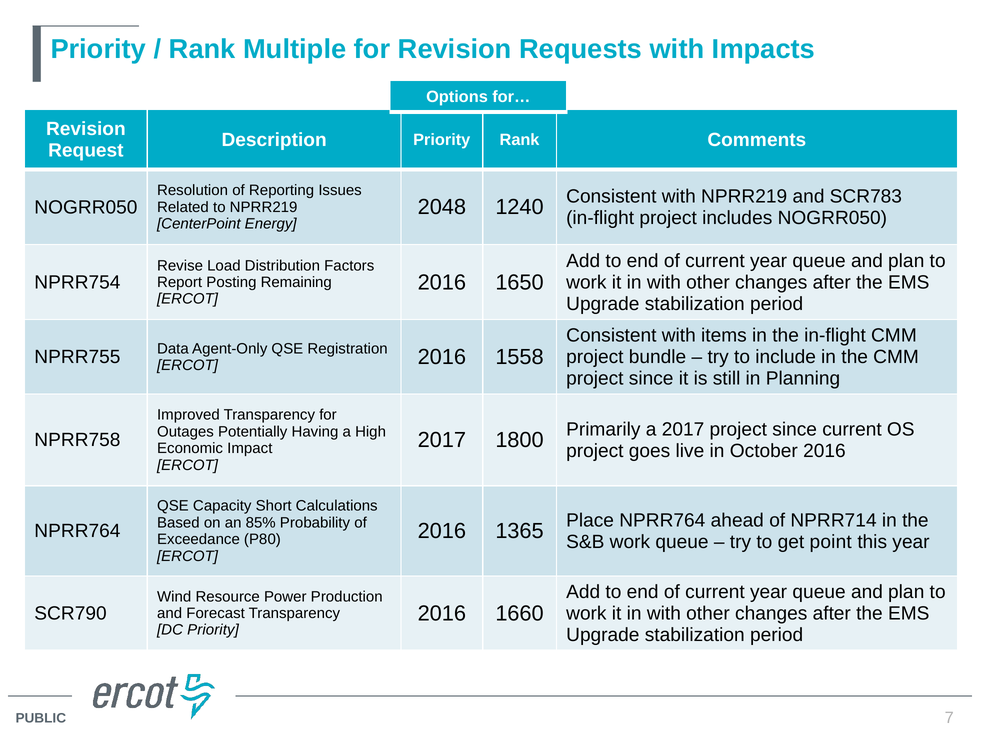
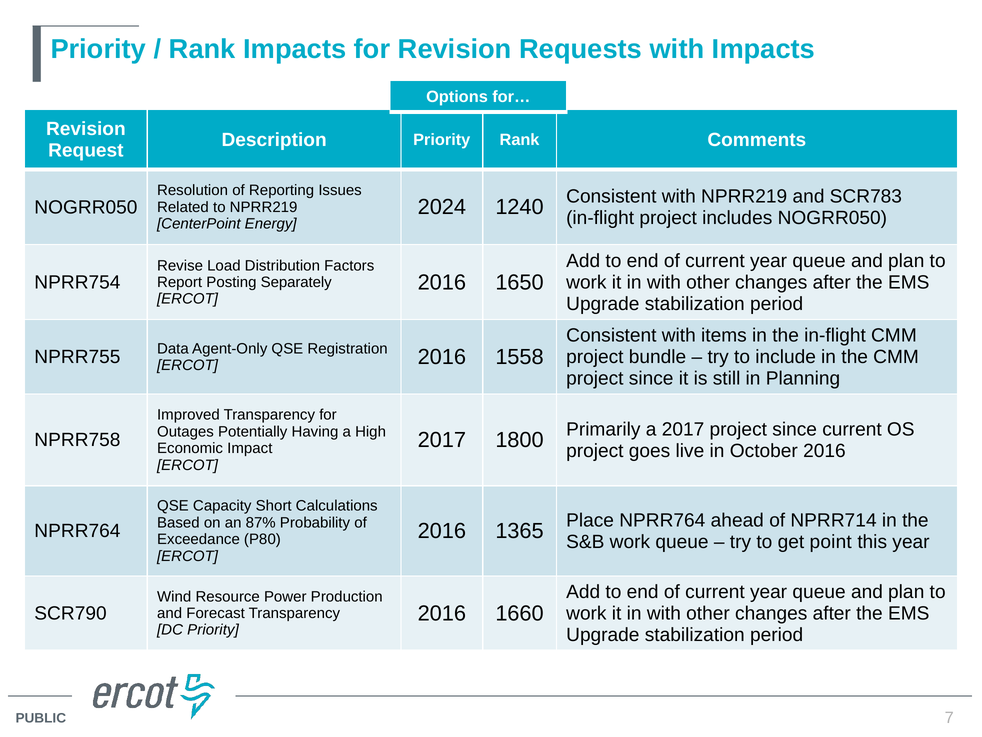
Rank Multiple: Multiple -> Impacts
2048: 2048 -> 2024
Remaining: Remaining -> Separately
85%: 85% -> 87%
